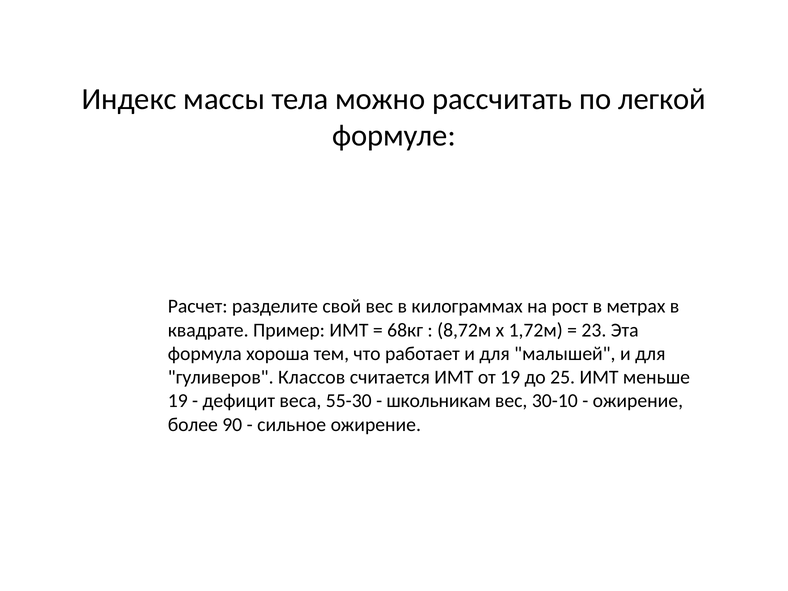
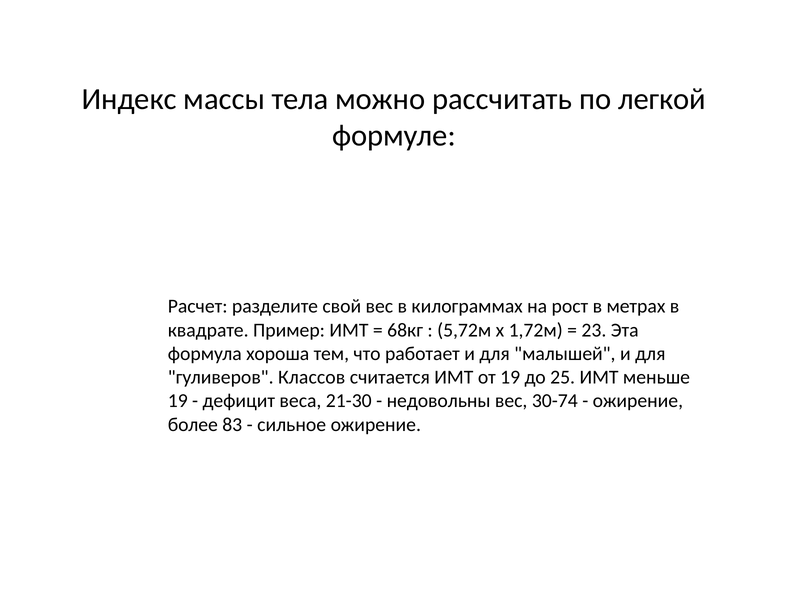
8,72м: 8,72м -> 5,72м
55-30: 55-30 -> 21-30
школьникам: школьникам -> недовольны
30-10: 30-10 -> 30-74
90: 90 -> 83
